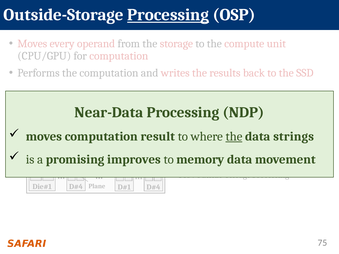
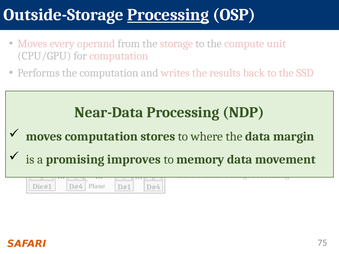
result: result -> stores
the at (234, 137) underline: present -> none
strings: strings -> margin
